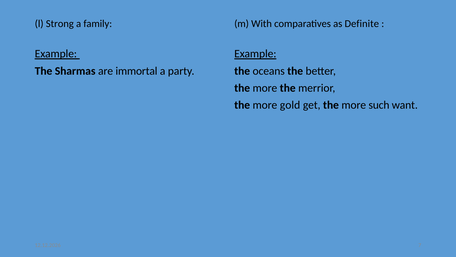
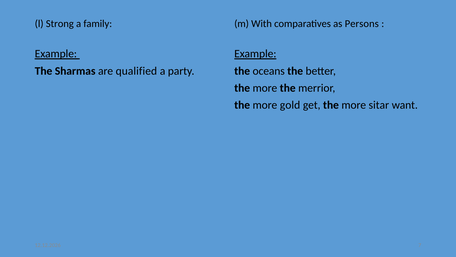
Definite: Definite -> Persons
immortal: immortal -> qualified
such: such -> sitar
